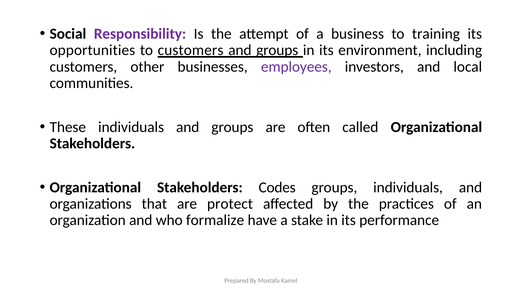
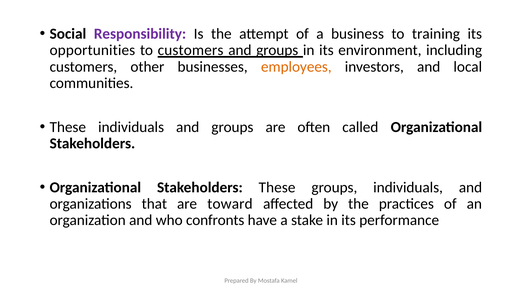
employees colour: purple -> orange
Stakeholders Codes: Codes -> These
protect: protect -> toward
formalize: formalize -> confronts
